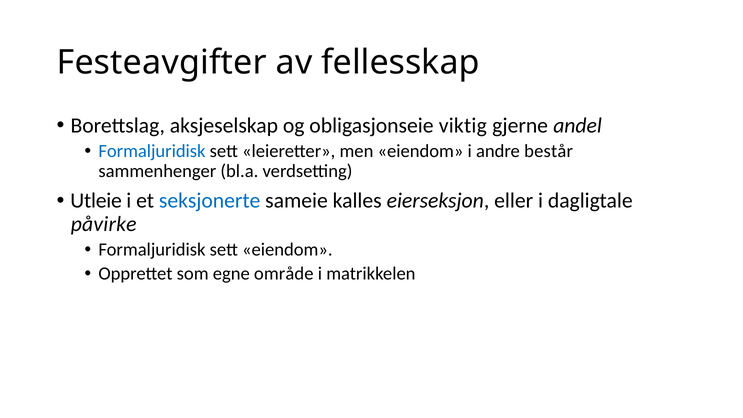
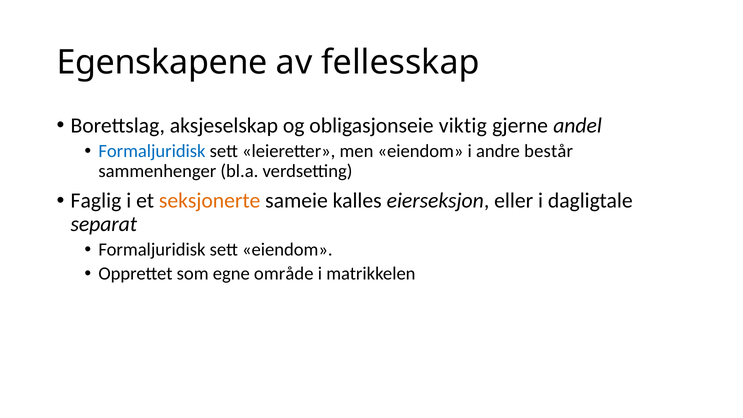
Festeavgifter: Festeavgifter -> Egenskapene
Utleie: Utleie -> Faglig
seksjonerte colour: blue -> orange
påvirke: påvirke -> separat
